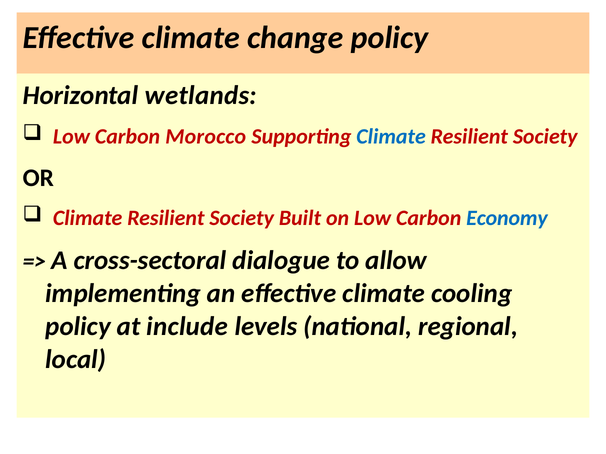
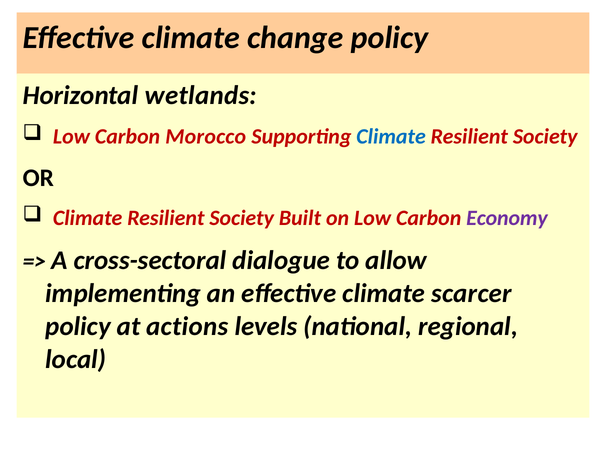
Economy colour: blue -> purple
cooling: cooling -> scarcer
include: include -> actions
